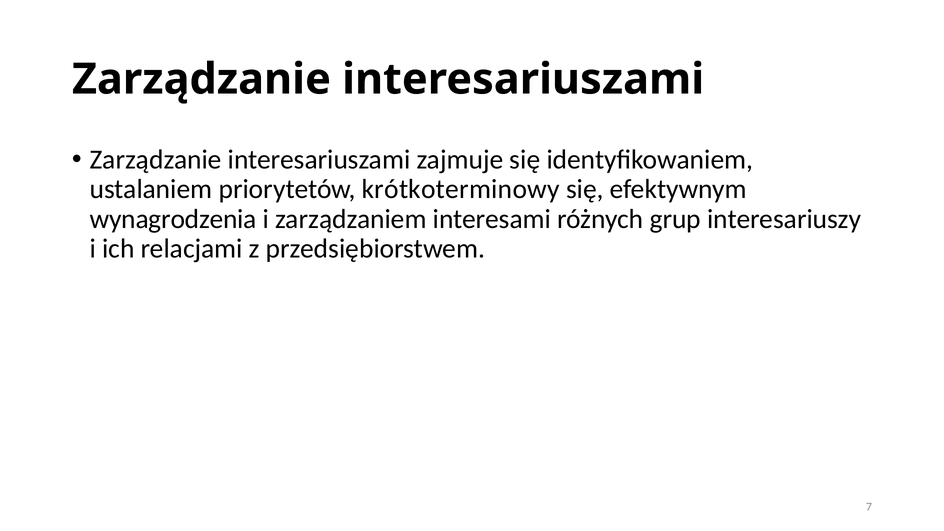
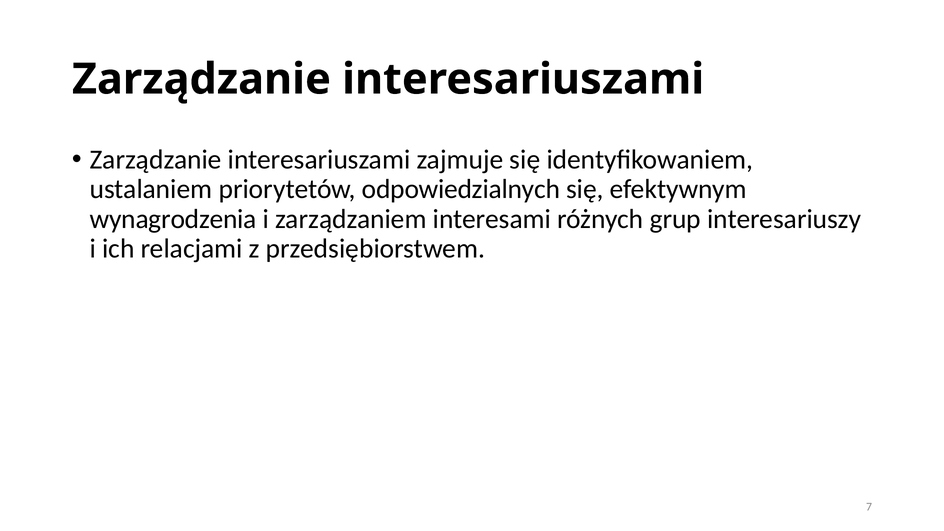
krótkoterminowy: krótkoterminowy -> odpowiedzialnych
